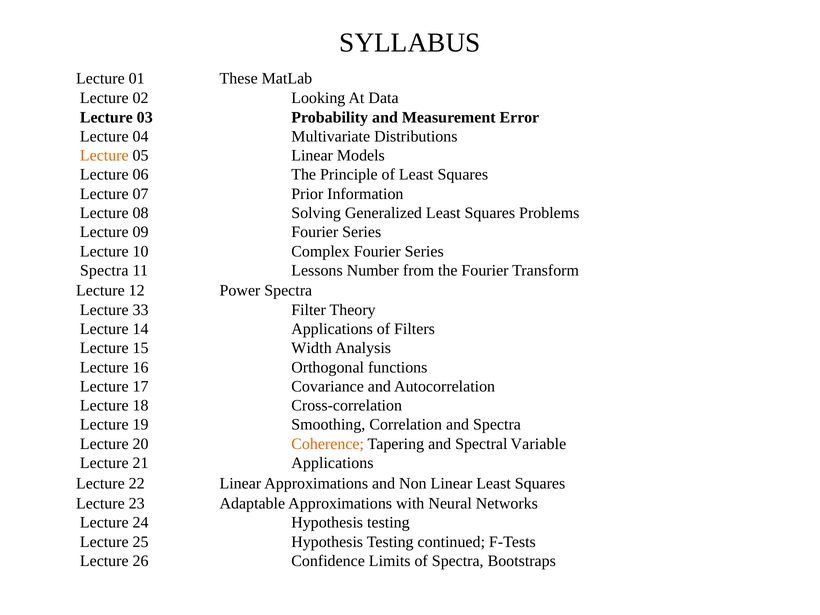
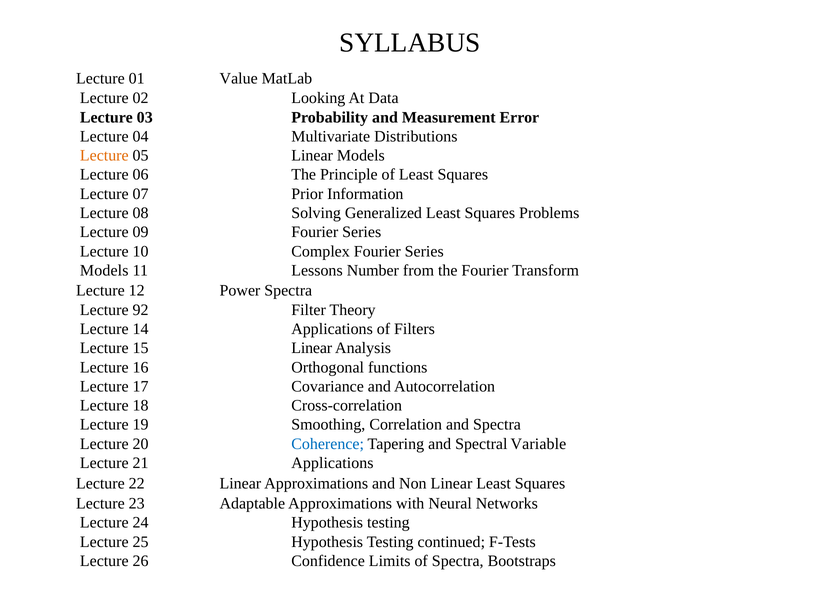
These: These -> Value
Spectra at (104, 270): Spectra -> Models
33: 33 -> 92
15 Width: Width -> Linear
Coherence colour: orange -> blue
